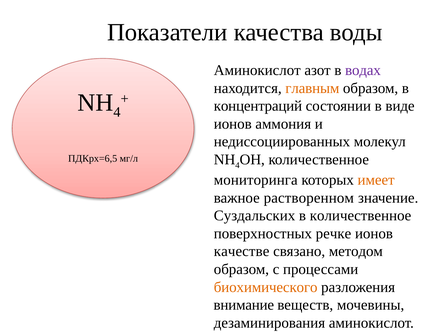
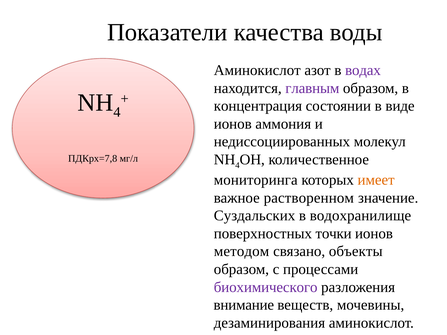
главным colour: orange -> purple
концентраций: концентраций -> концентрация
ПДКрх=6,5: ПДКрх=6,5 -> ПДКрх=7,8
в количественное: количественное -> водохранилище
речке: речке -> точки
качестве: качестве -> методом
методом: методом -> объекты
биохимического colour: orange -> purple
